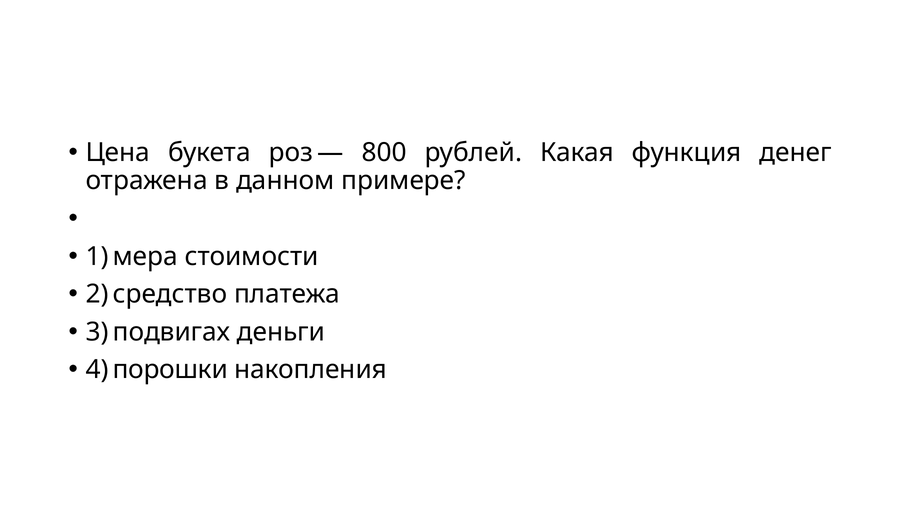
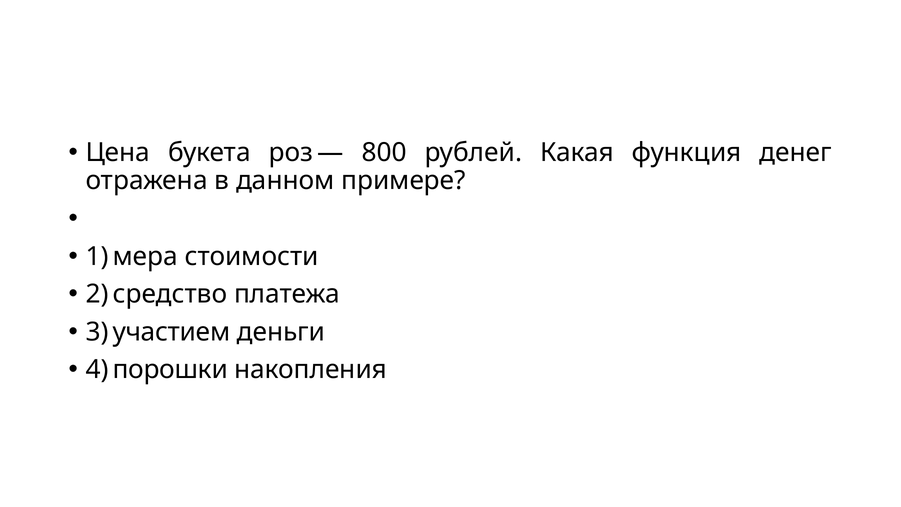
подвигах: подвигах -> участием
